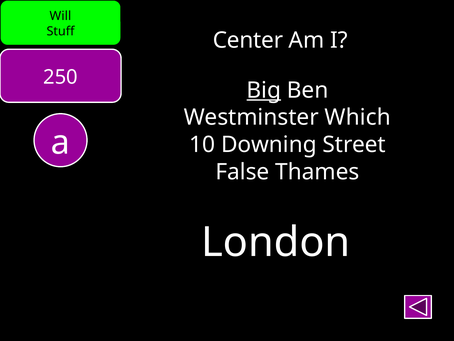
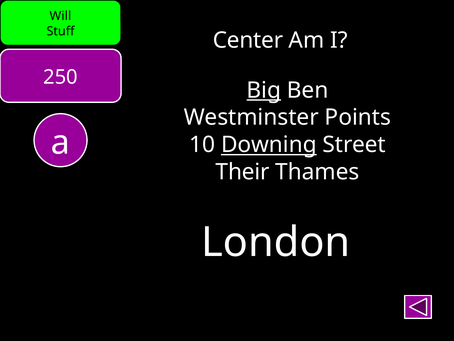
Which: Which -> Points
Downing underline: none -> present
False: False -> Their
